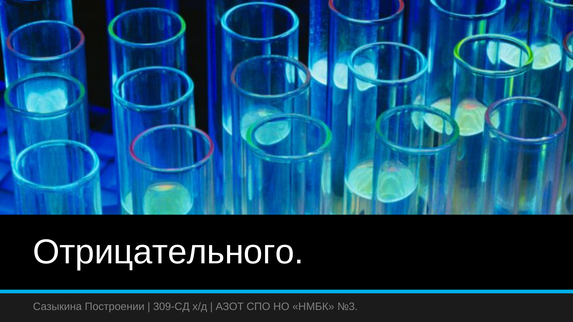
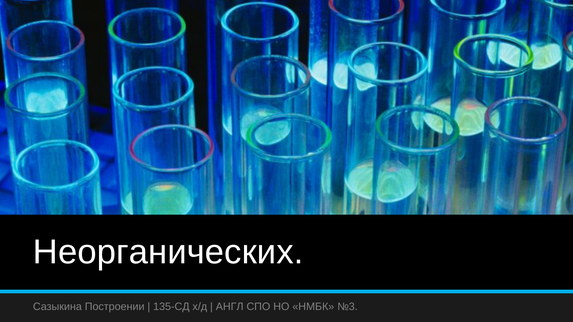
Отрицательного: Отрицательного -> Неорганических
309-СД: 309-СД -> 135-СД
АЗОТ: АЗОТ -> АНГЛ
